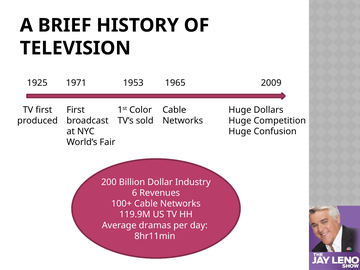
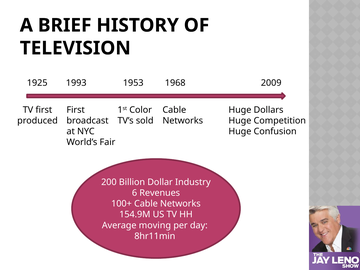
1971: 1971 -> 1993
1965: 1965 -> 1968
119.9M: 119.9M -> 154.9M
dramas: dramas -> moving
